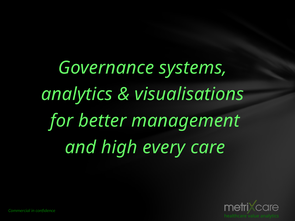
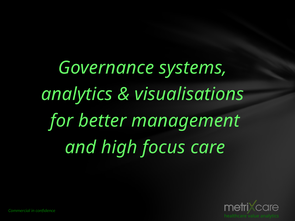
every: every -> focus
